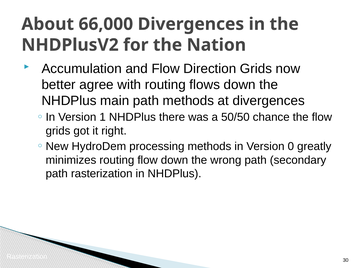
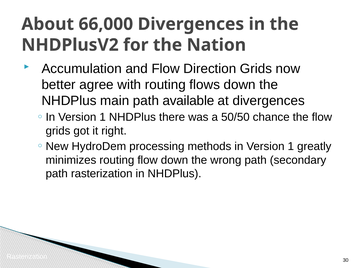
path methods: methods -> available
in Version 0: 0 -> 1
